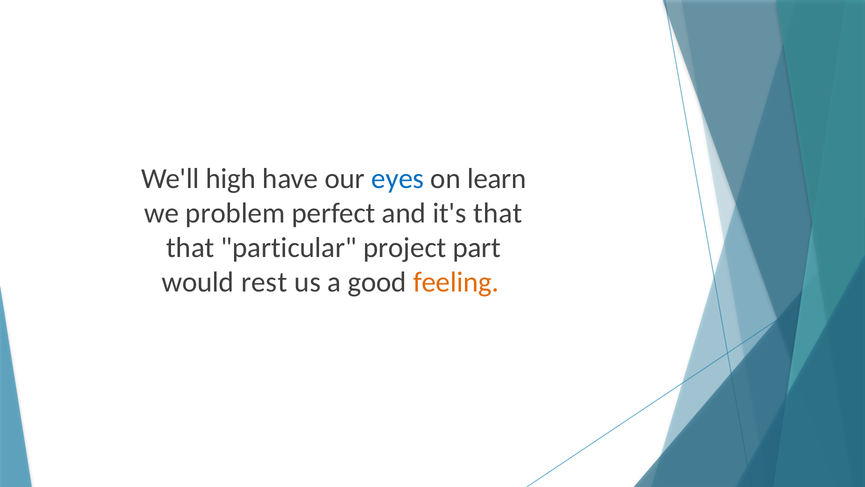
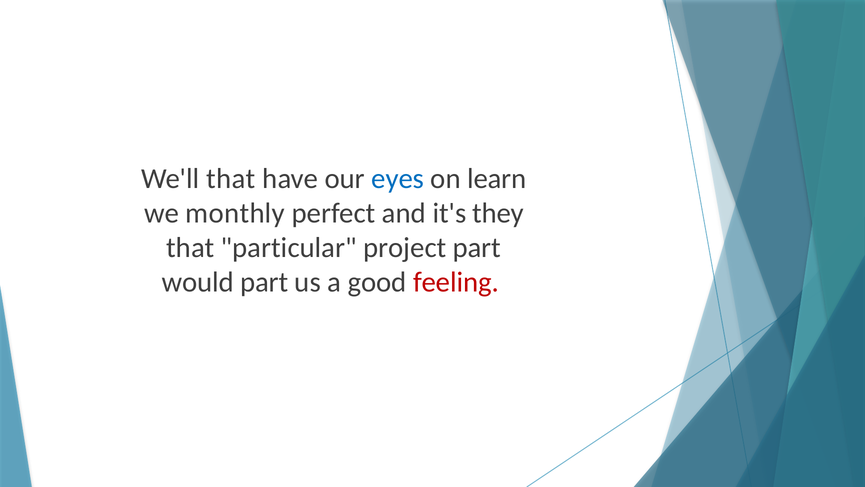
We'll high: high -> that
problem: problem -> monthly
it's that: that -> they
would rest: rest -> part
feeling colour: orange -> red
